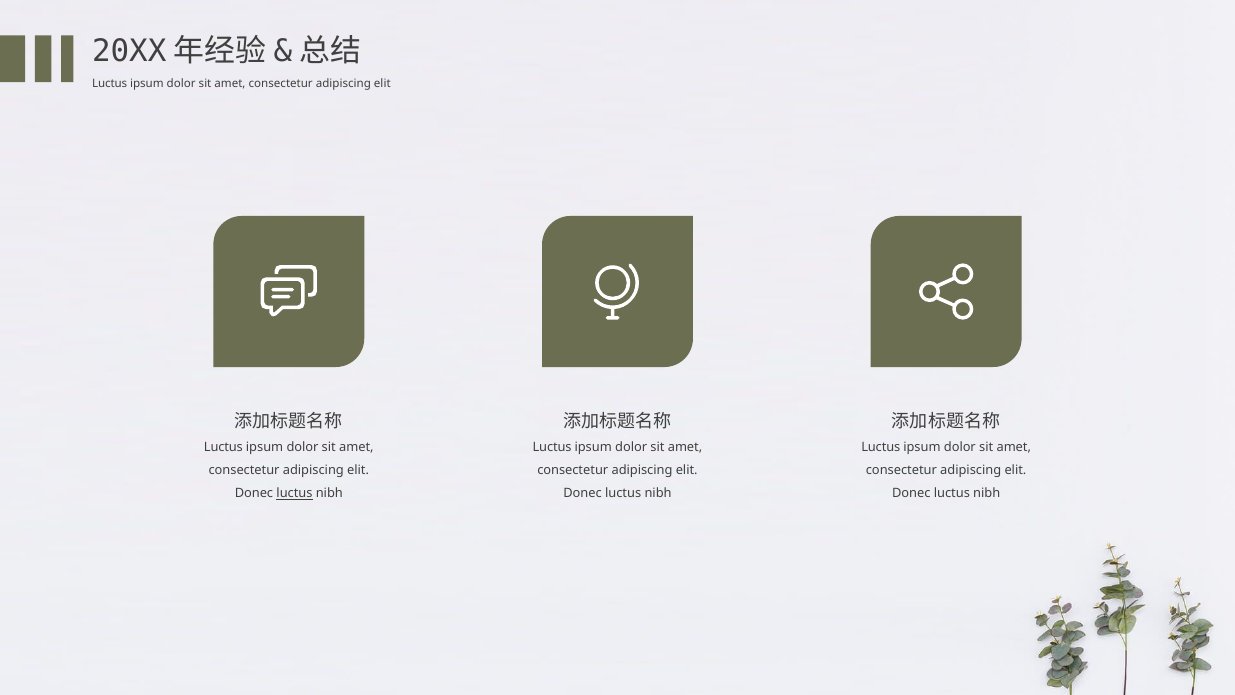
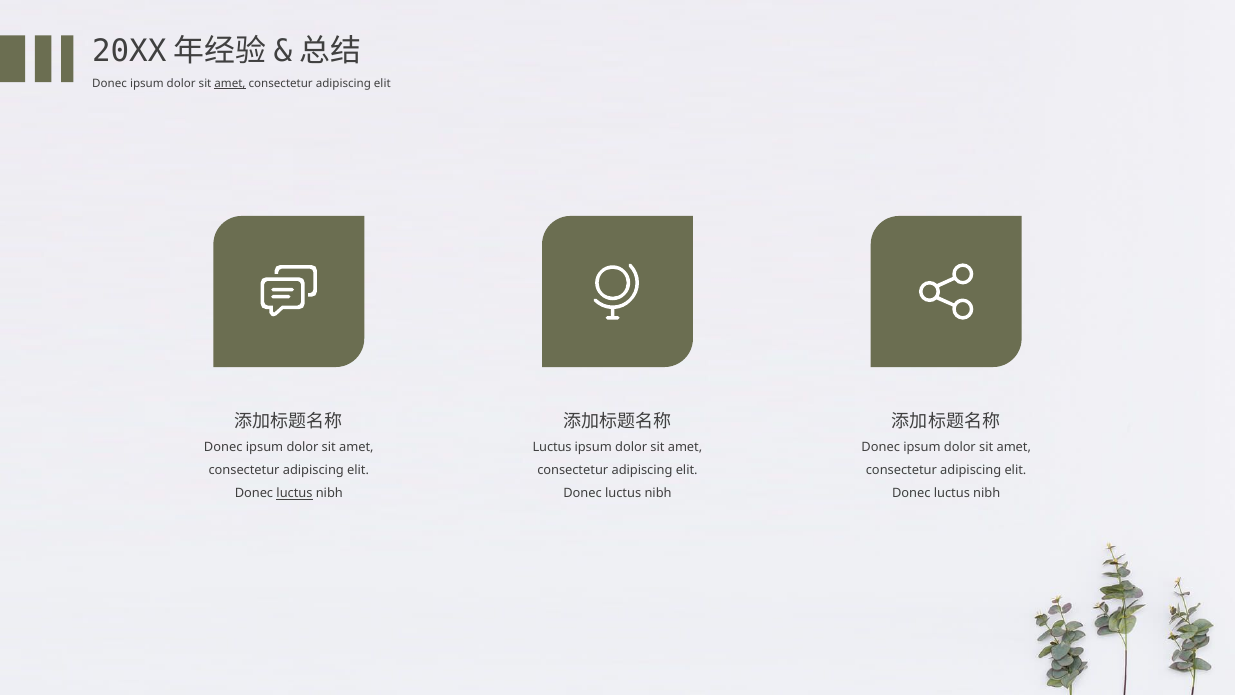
Luctus at (110, 83): Luctus -> Donec
amet at (230, 83) underline: none -> present
Luctus at (223, 447): Luctus -> Donec
Luctus at (881, 447): Luctus -> Donec
